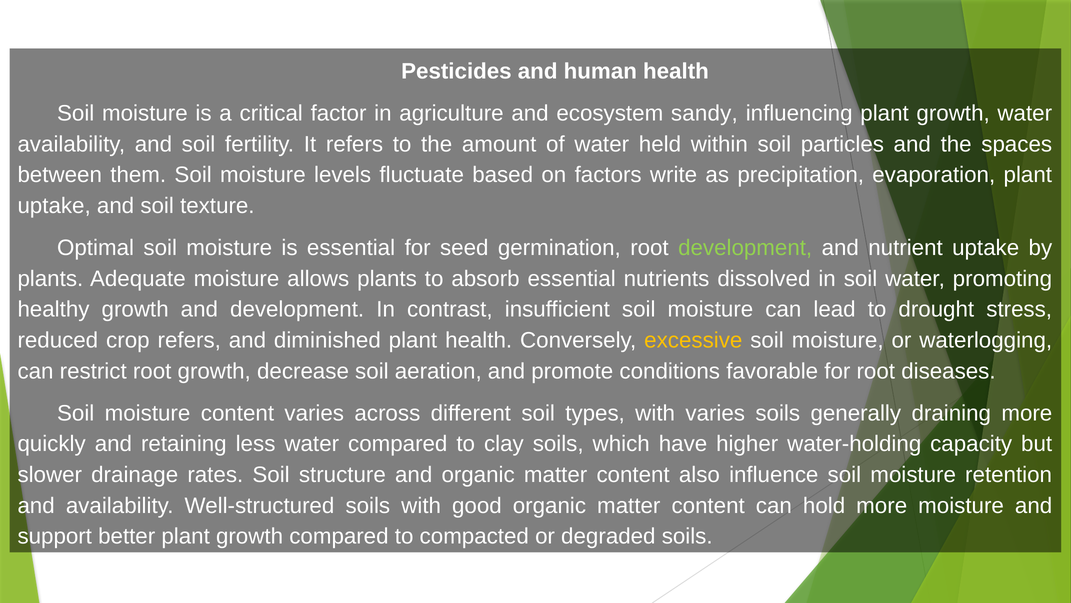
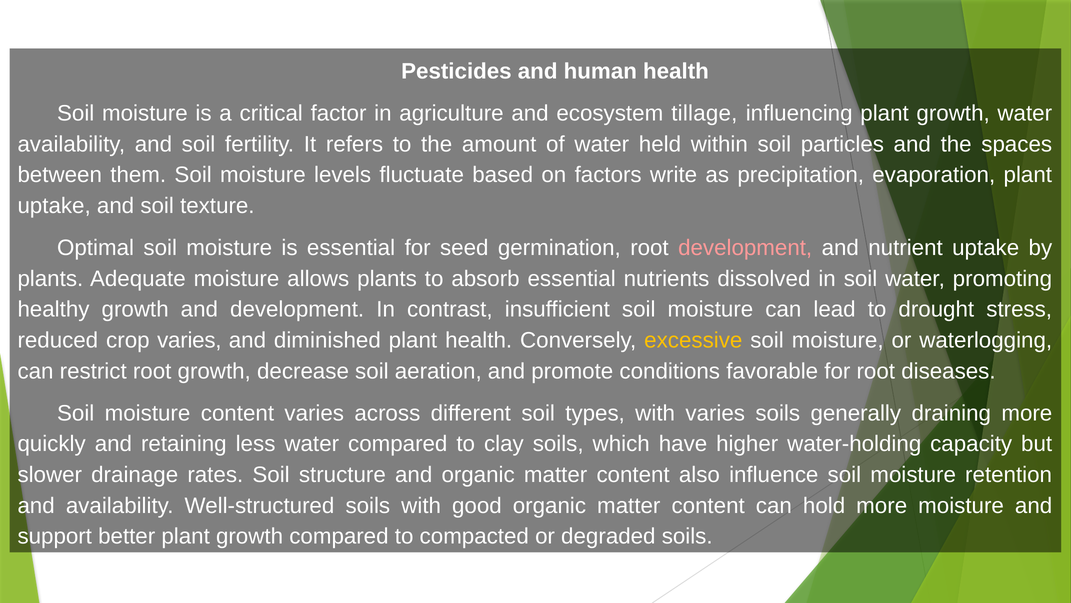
sandy: sandy -> tillage
development at (745, 248) colour: light green -> pink
crop refers: refers -> varies
